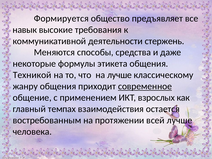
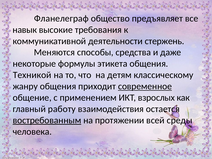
Формируется: Формируется -> Фланелеграф
на лучше: лучше -> детям
темпах: темпах -> работу
востребованным underline: none -> present
всей лучше: лучше -> среды
